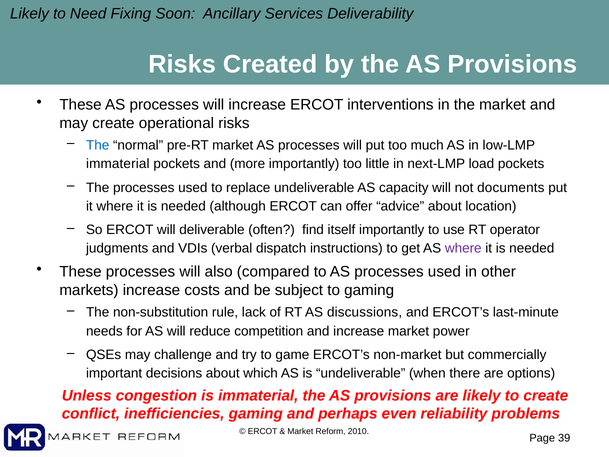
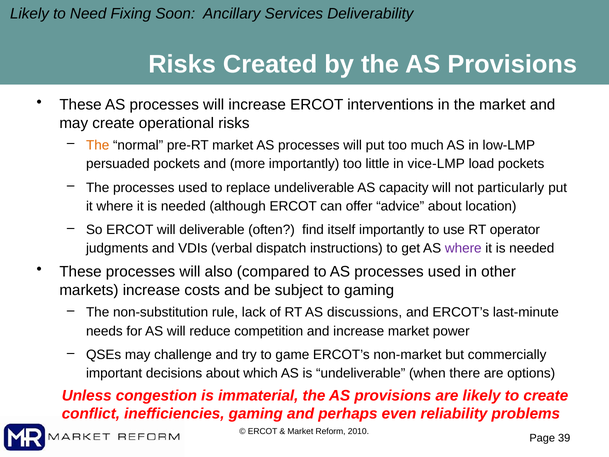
The at (98, 145) colour: blue -> orange
immaterial at (118, 164): immaterial -> persuaded
next-LMP: next-LMP -> vice-LMP
documents: documents -> particularly
